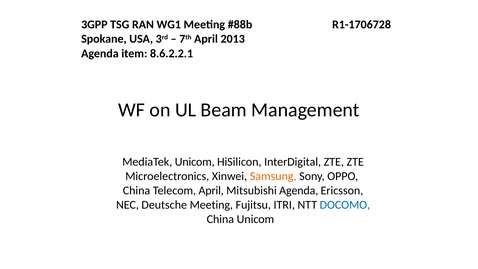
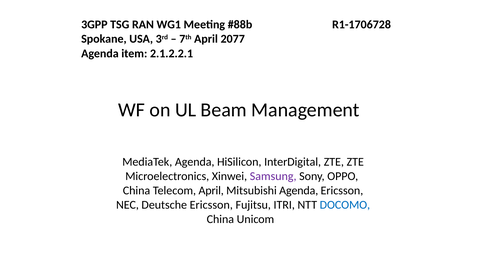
2013: 2013 -> 2077
8.6.2.2.1: 8.6.2.2.1 -> 2.1.2.2.1
MediaTek Unicom: Unicom -> Agenda
Samsung colour: orange -> purple
Deutsche Meeting: Meeting -> Ericsson
